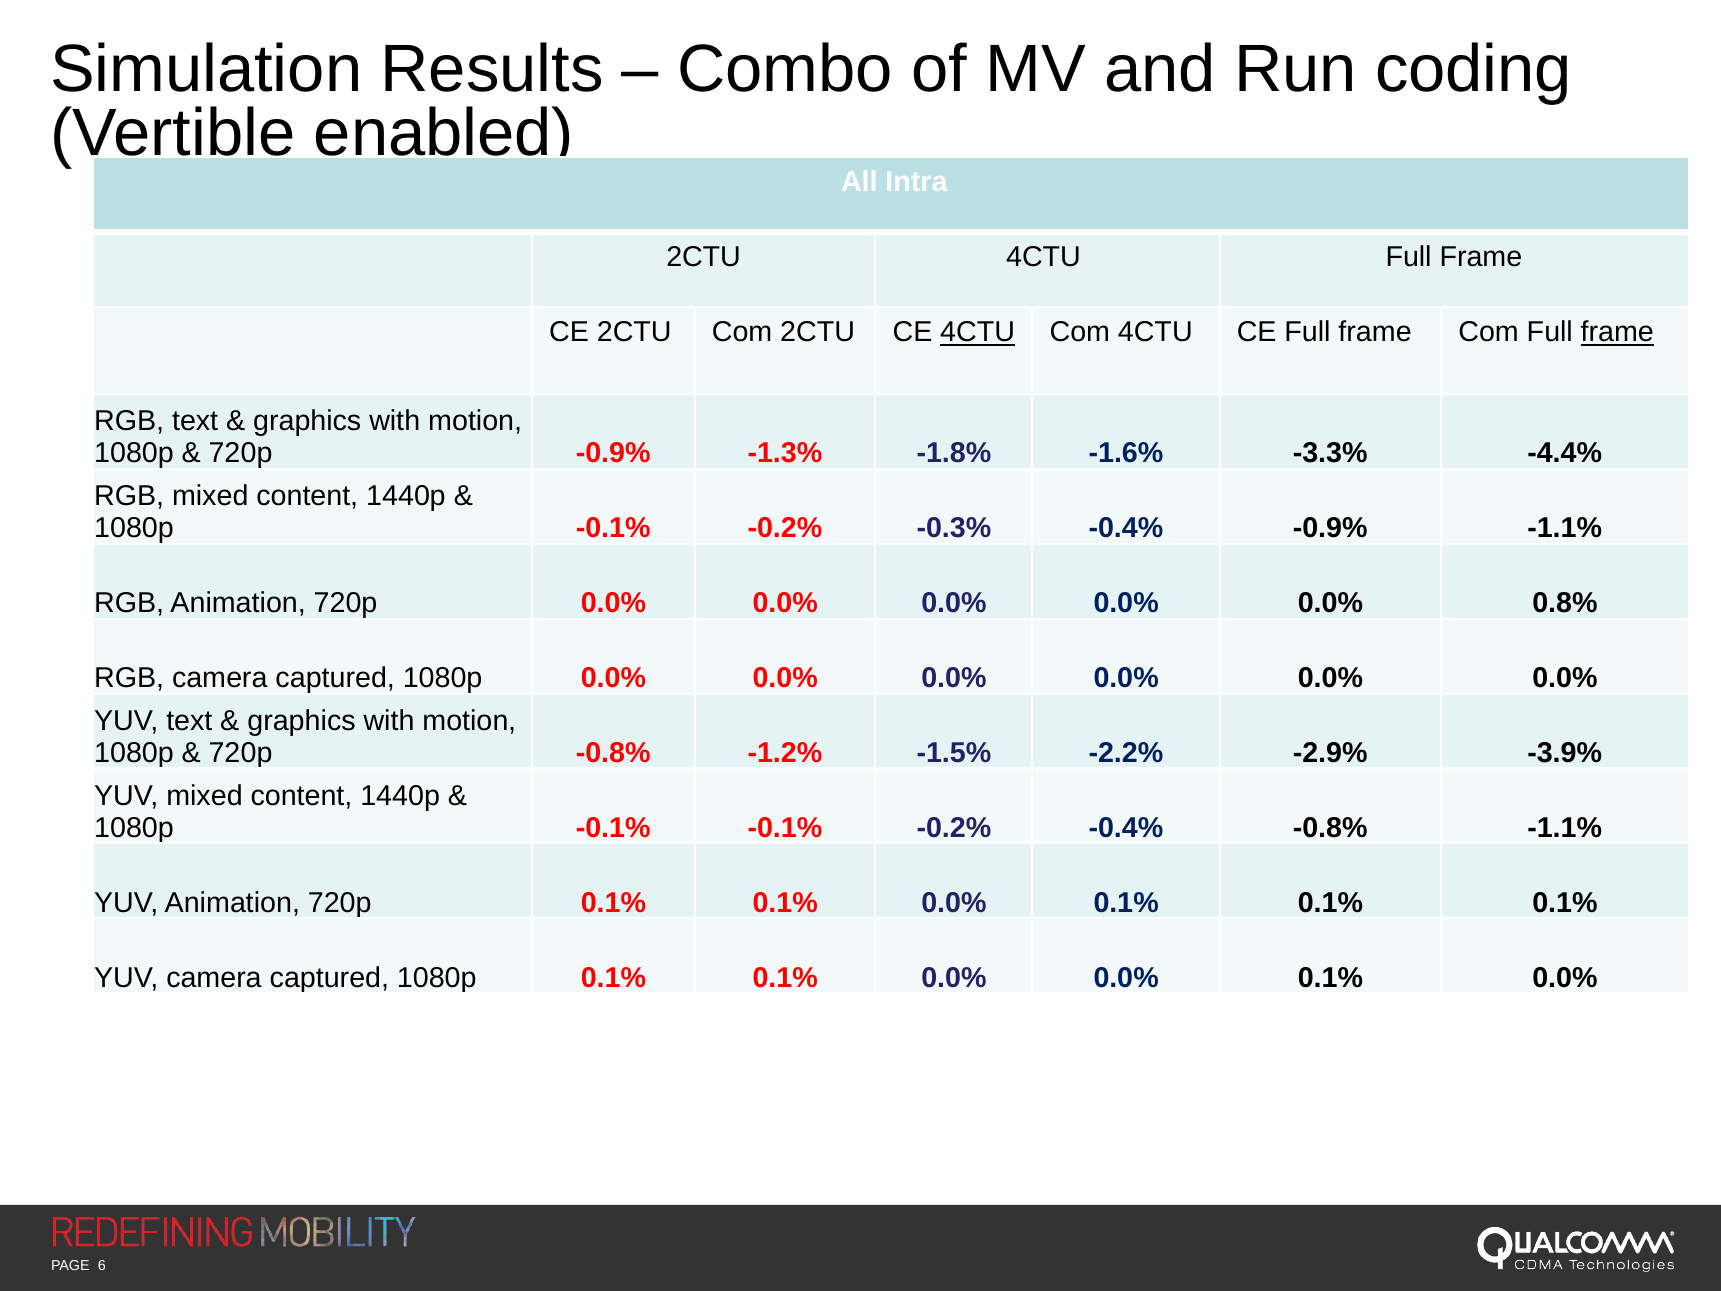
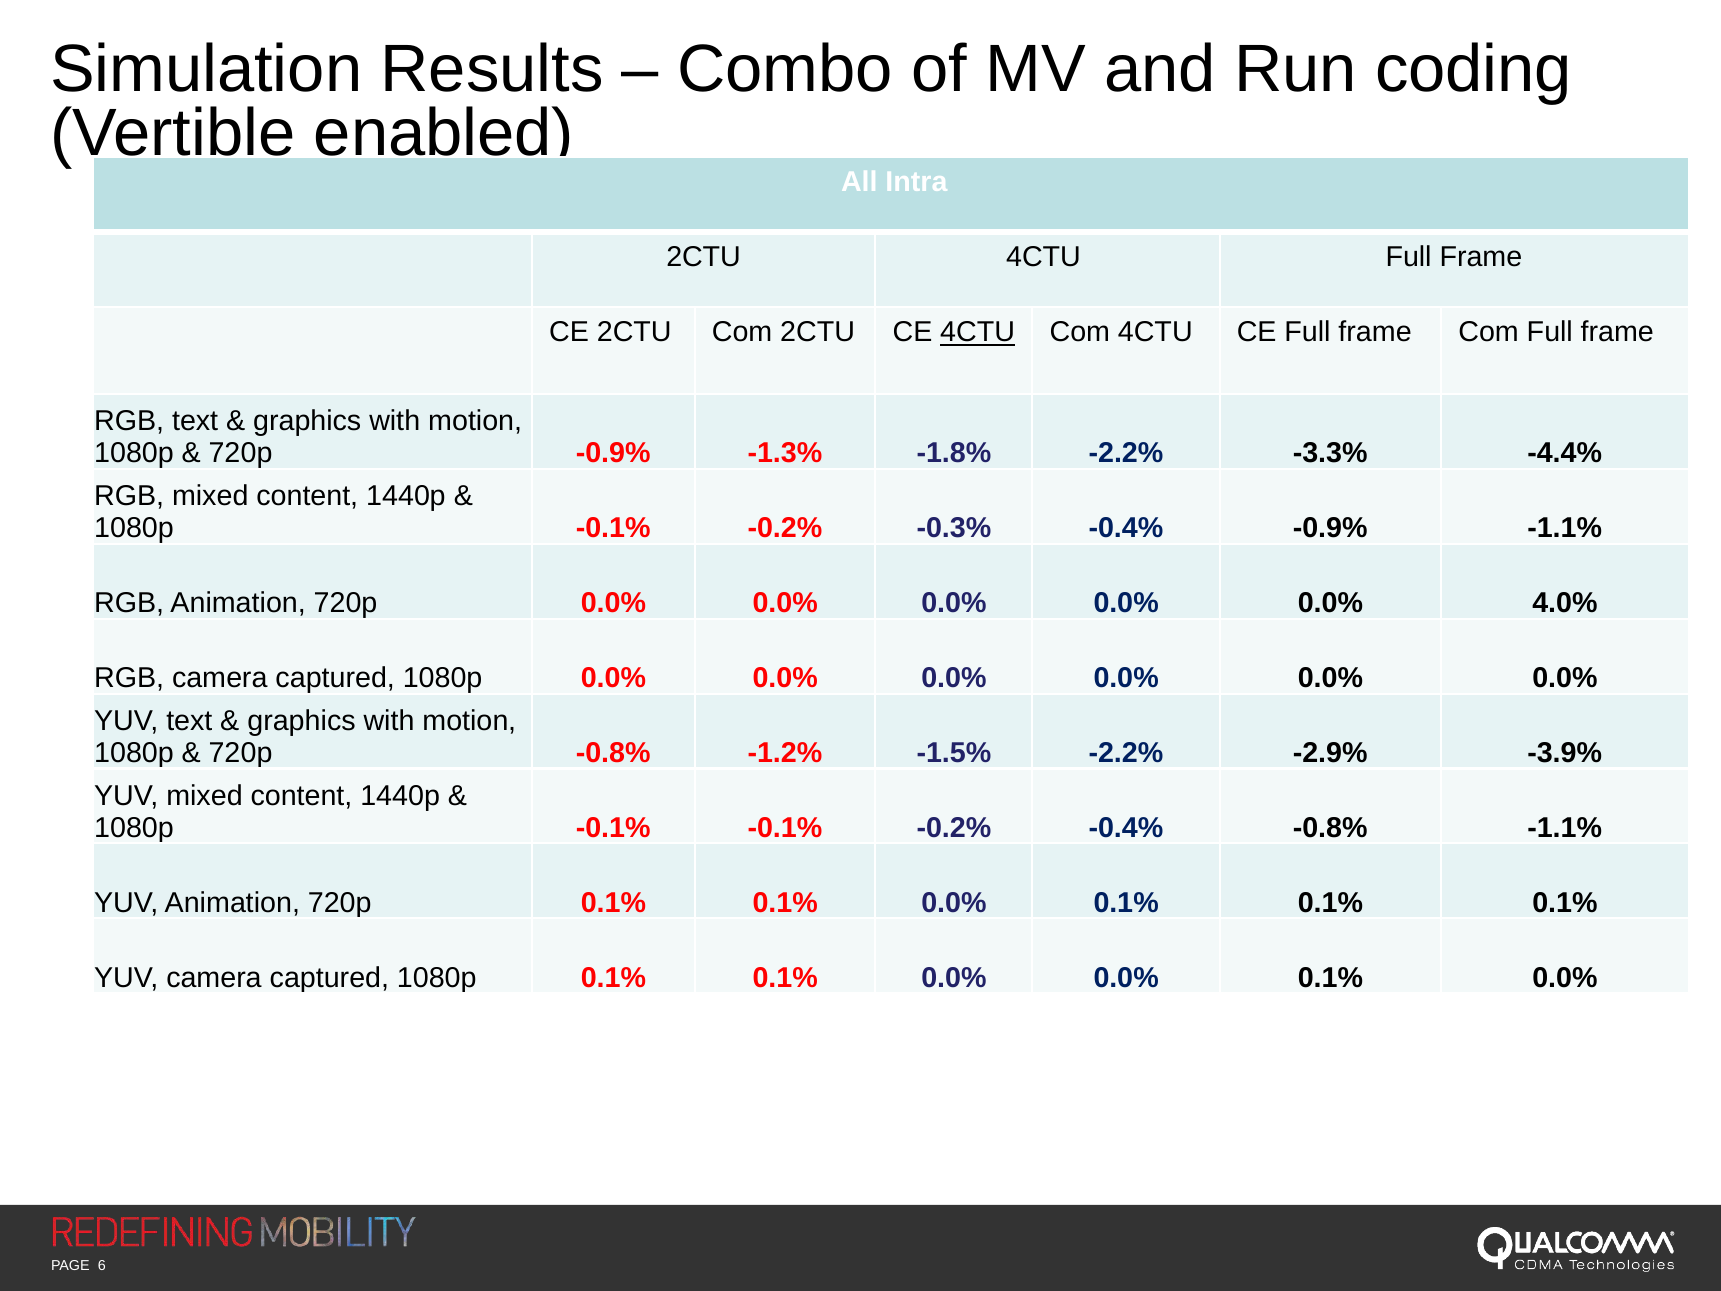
frame at (1617, 332) underline: present -> none
-1.8% -1.6%: -1.6% -> -2.2%
0.8%: 0.8% -> 4.0%
